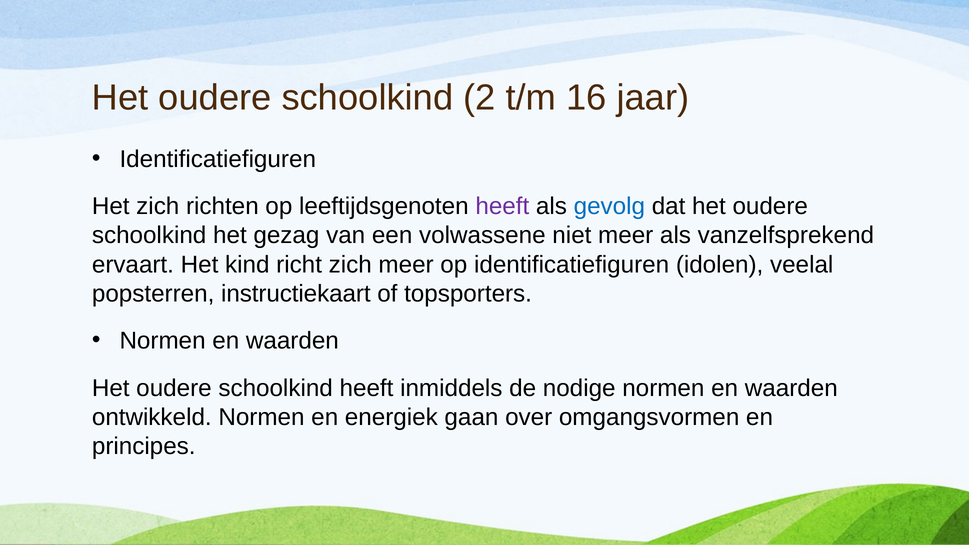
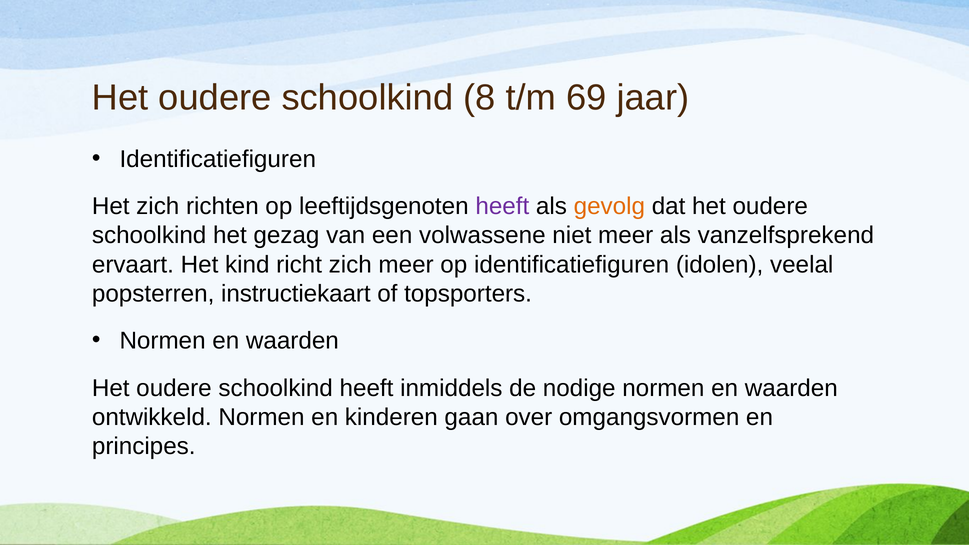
2: 2 -> 8
16: 16 -> 69
gevolg colour: blue -> orange
energiek: energiek -> kinderen
